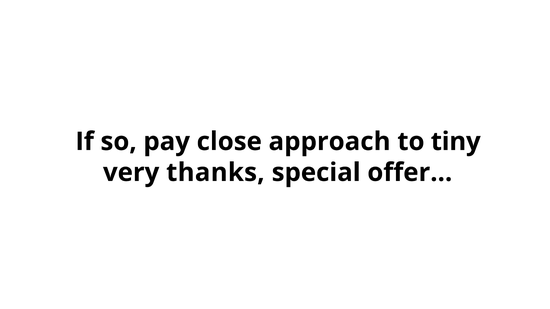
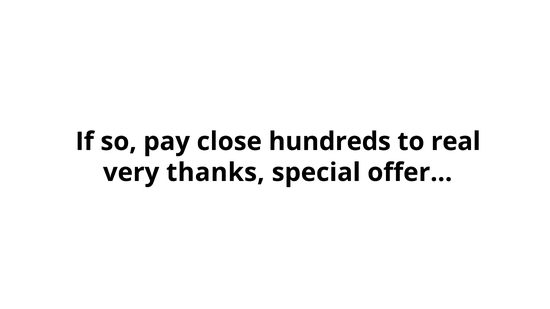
approach: approach -> hundreds
tiny: tiny -> real
